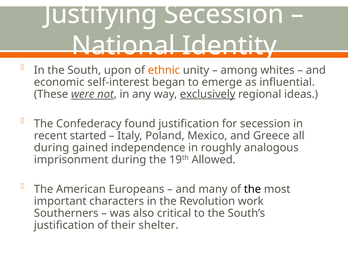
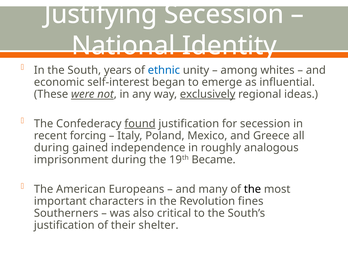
upon: upon -> years
ethnic colour: orange -> blue
found underline: none -> present
started: started -> forcing
Allowed: Allowed -> Became
work: work -> fines
